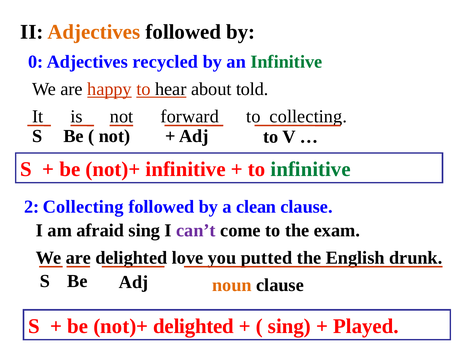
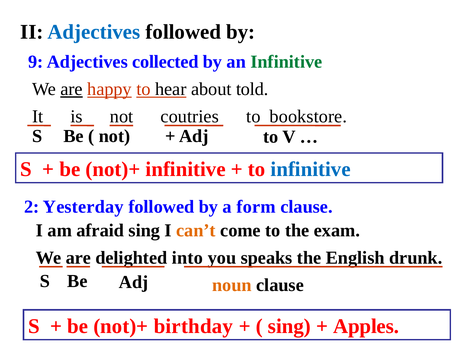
Adjectives at (94, 32) colour: orange -> blue
0: 0 -> 9
recycled: recycled -> collected
are at (72, 89) underline: none -> present
forward: forward -> coutries
to collecting: collecting -> bookstore
infinitive at (311, 169) colour: green -> blue
2 Collecting: Collecting -> Yesterday
clean: clean -> form
can’t colour: purple -> orange
love: love -> into
putted: putted -> speaks
not)+ delighted: delighted -> birthday
Played: Played -> Apples
